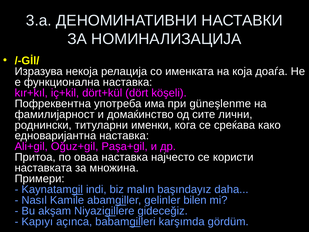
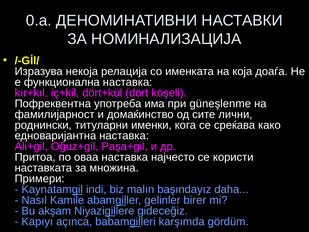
3.a: 3.a -> 0.a
bilen: bilen -> birer
